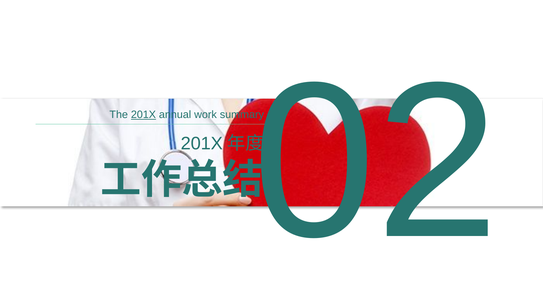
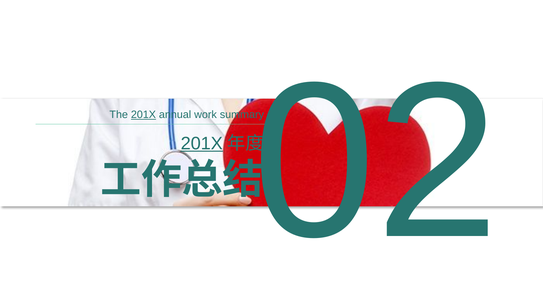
201X at (202, 144) underline: none -> present
